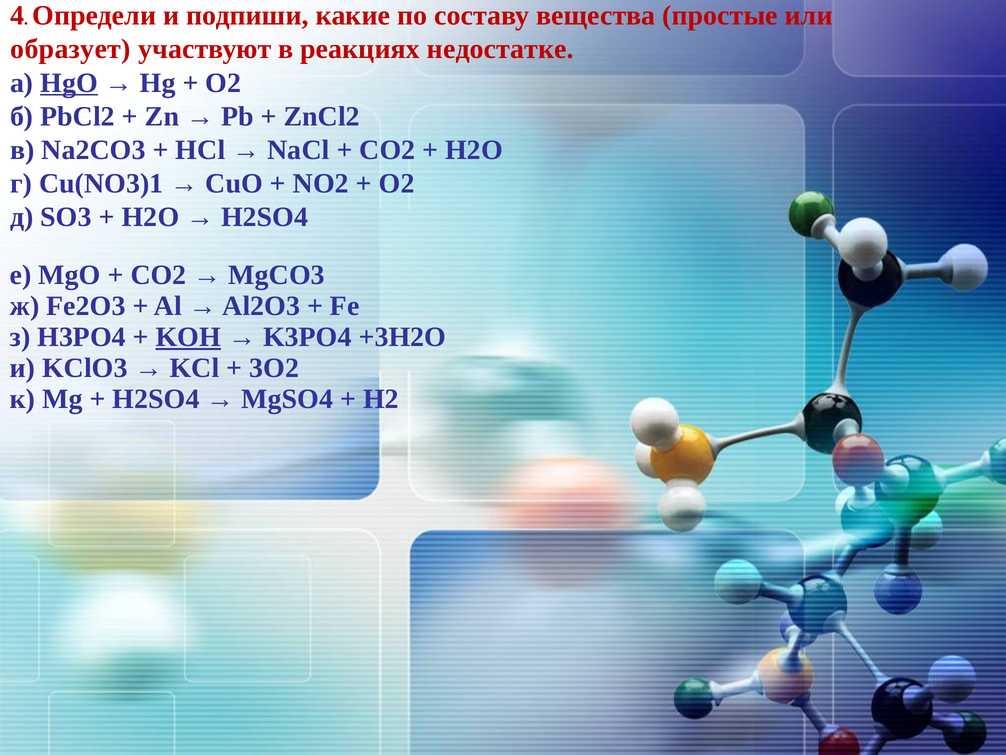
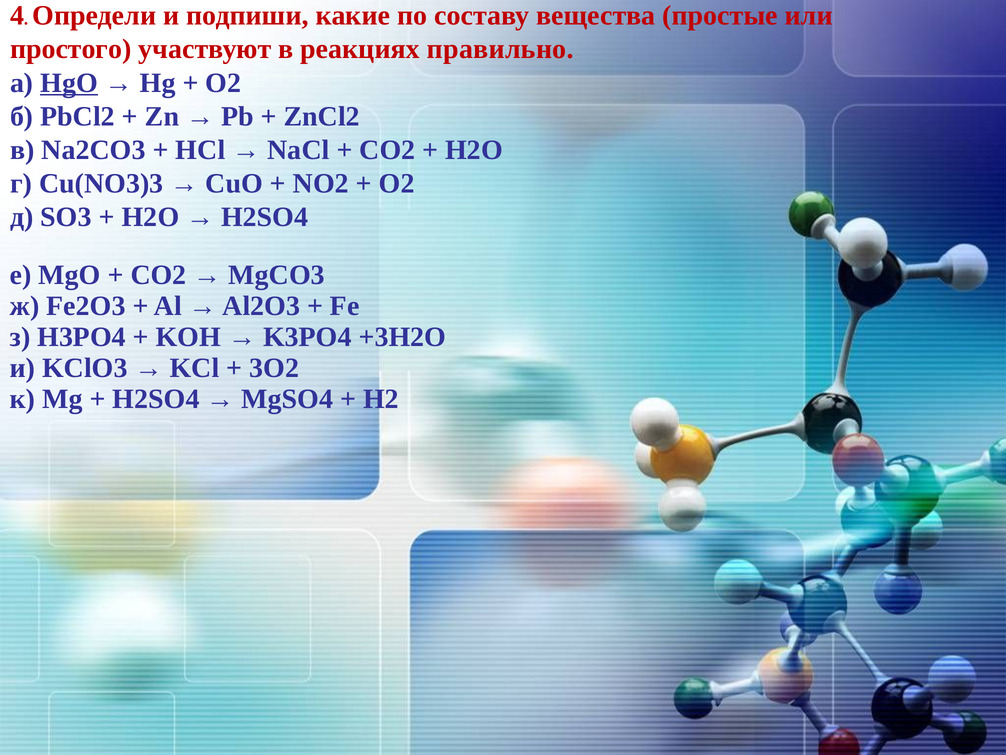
образует: образует -> простого
недостатке: недостатке -> правильно
Cu(NO3)1: Cu(NO3)1 -> Cu(NO3)3
KOH underline: present -> none
